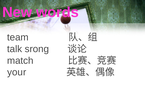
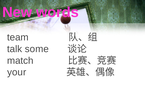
srong: srong -> some
